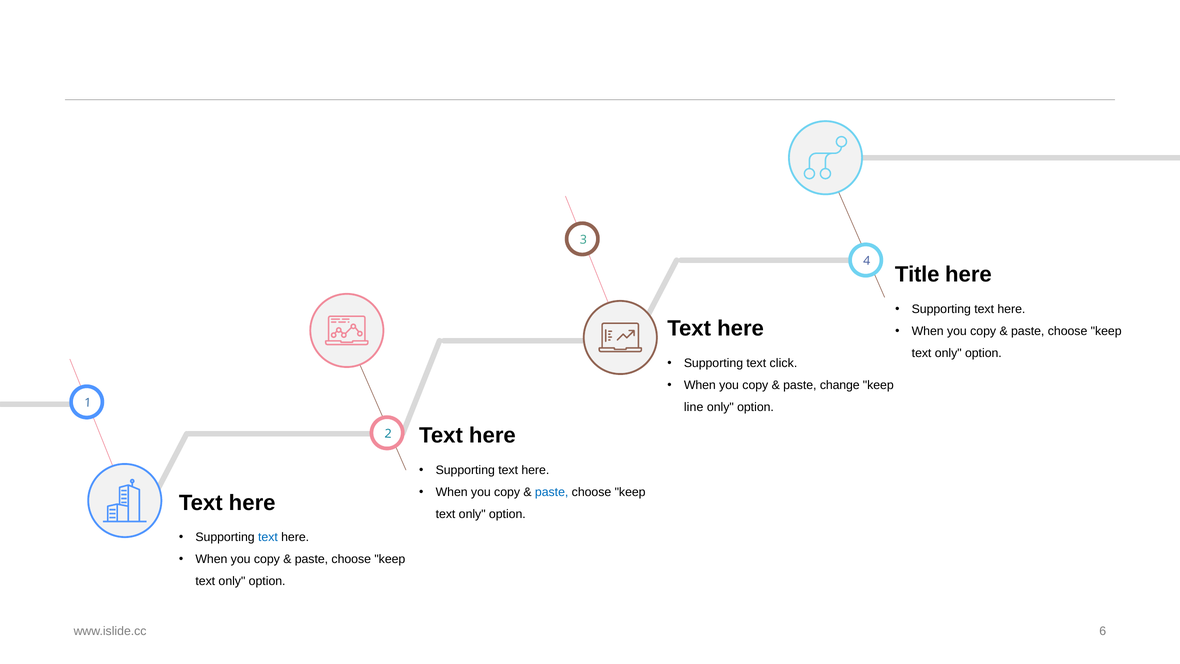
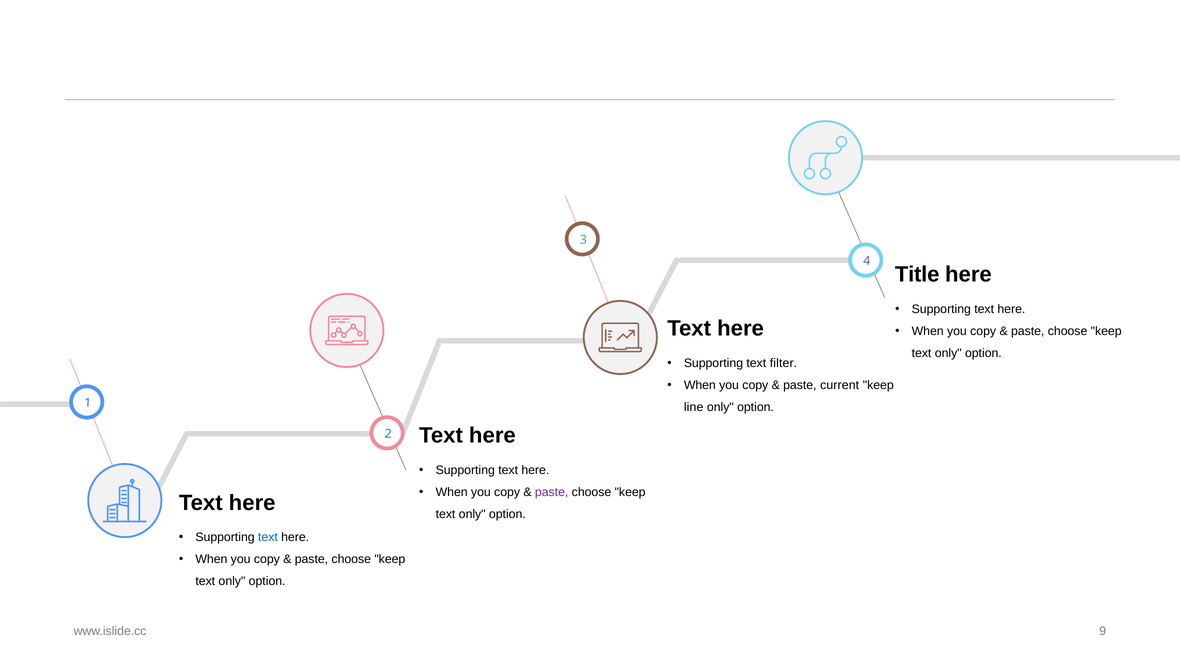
click: click -> filter
change: change -> current
paste at (552, 492) colour: blue -> purple
6: 6 -> 9
